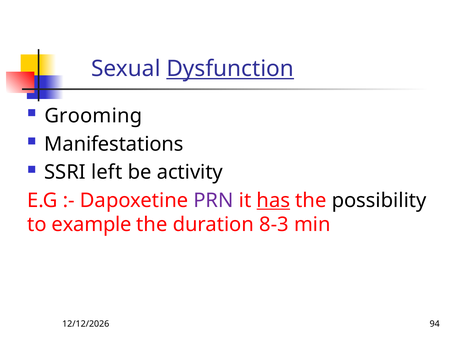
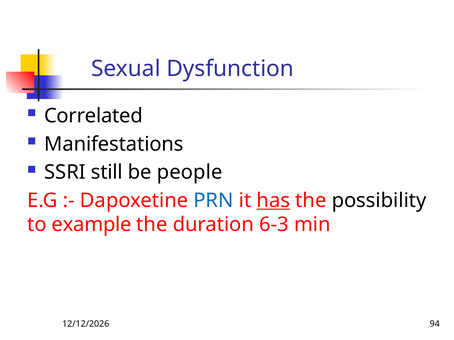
Dysfunction underline: present -> none
Grooming: Grooming -> Correlated
left: left -> still
activity: activity -> people
PRN colour: purple -> blue
8-3: 8-3 -> 6-3
